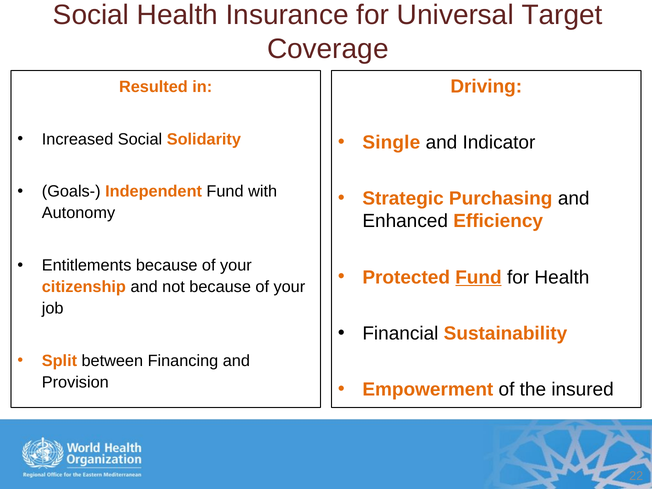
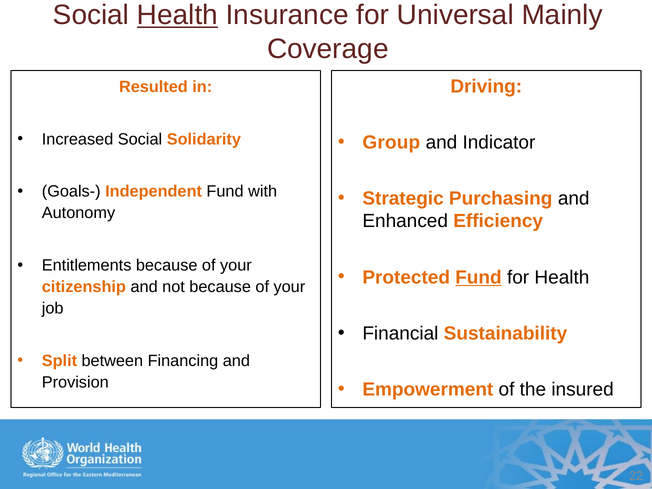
Health at (177, 15) underline: none -> present
Target: Target -> Mainly
Single: Single -> Group
